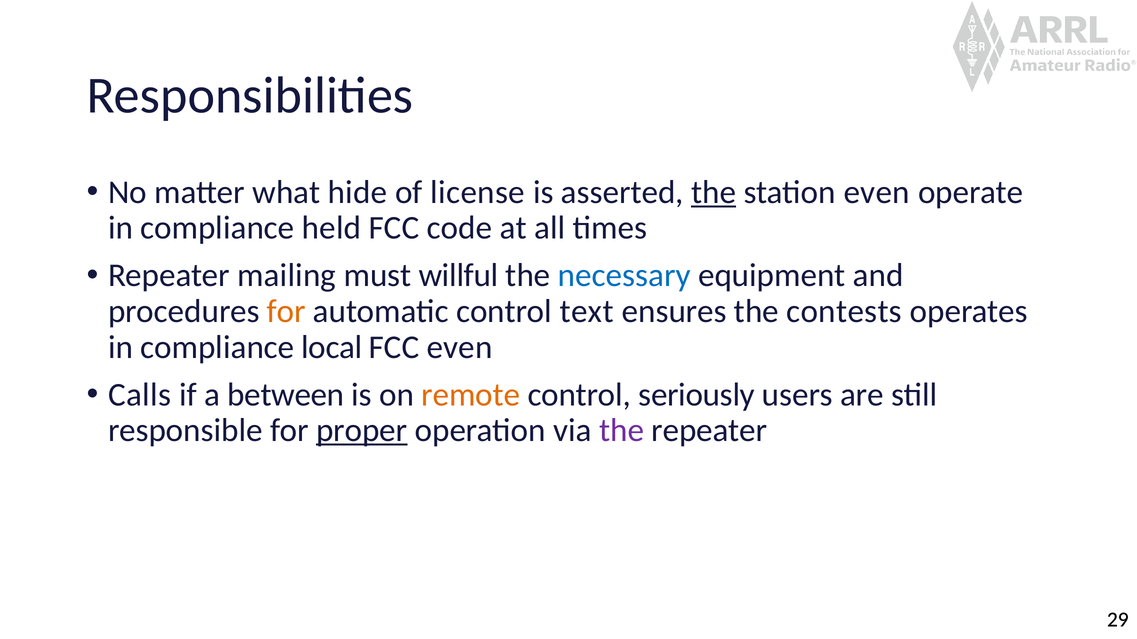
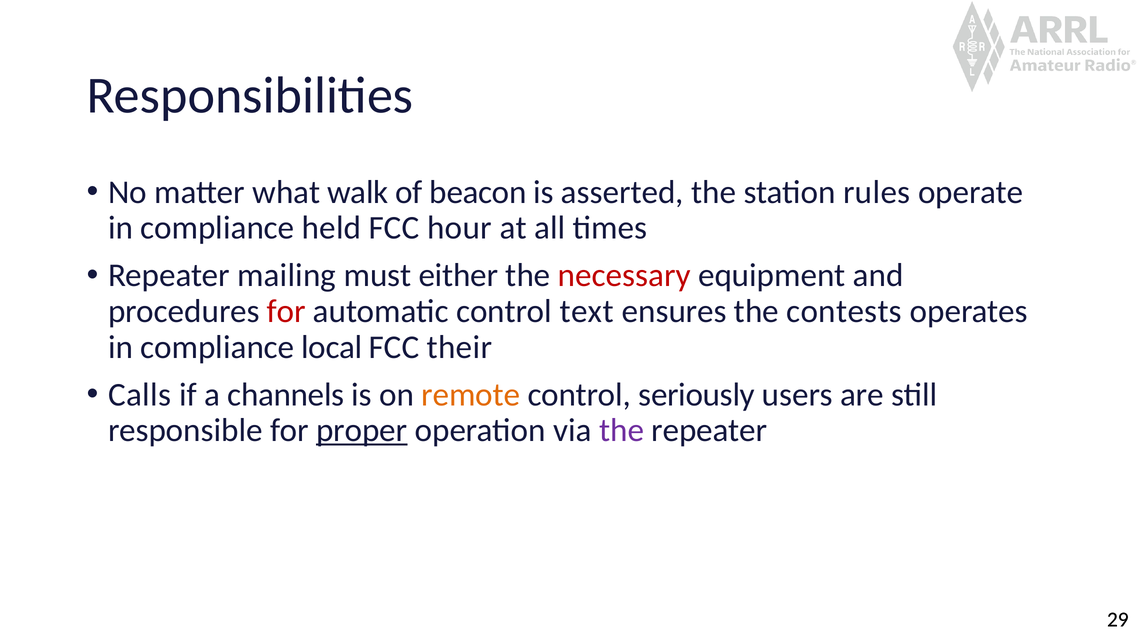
hide: hide -> walk
license: license -> beacon
the at (714, 192) underline: present -> none
station even: even -> rules
code: code -> hour
willful: willful -> either
necessary colour: blue -> red
for at (286, 312) colour: orange -> red
FCC even: even -> their
between: between -> channels
